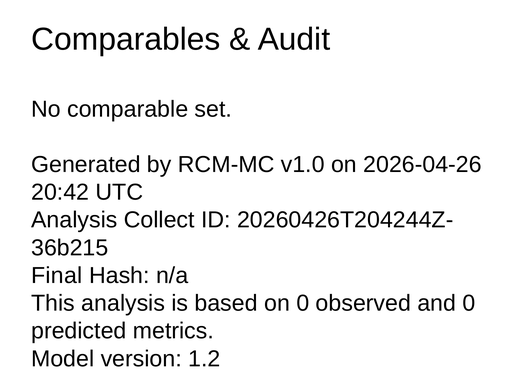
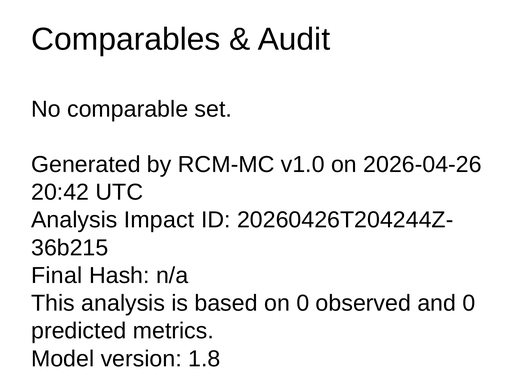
Collect: Collect -> Impact
1.2: 1.2 -> 1.8
